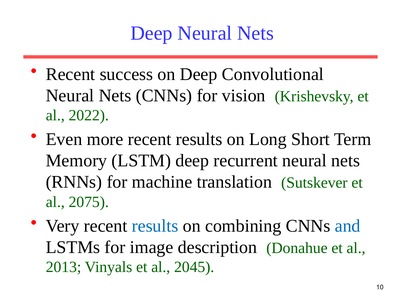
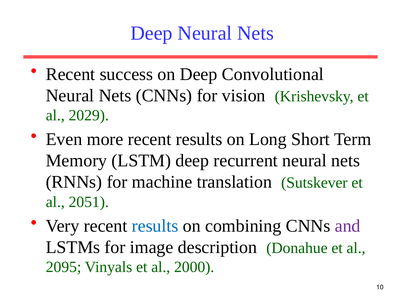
2022: 2022 -> 2029
2075: 2075 -> 2051
and colour: blue -> purple
2013: 2013 -> 2095
2045: 2045 -> 2000
